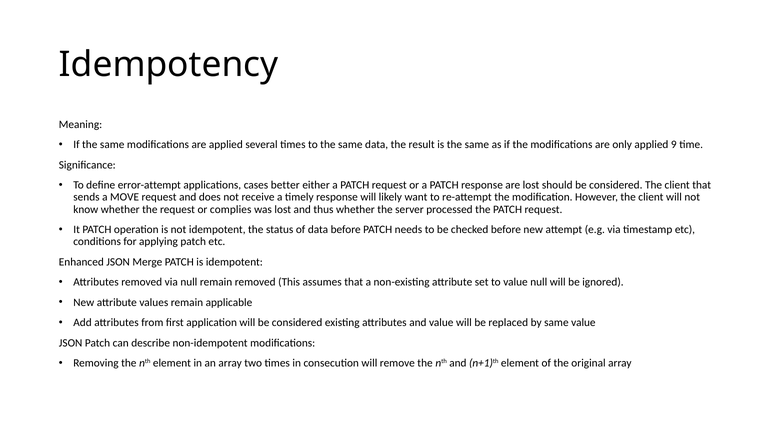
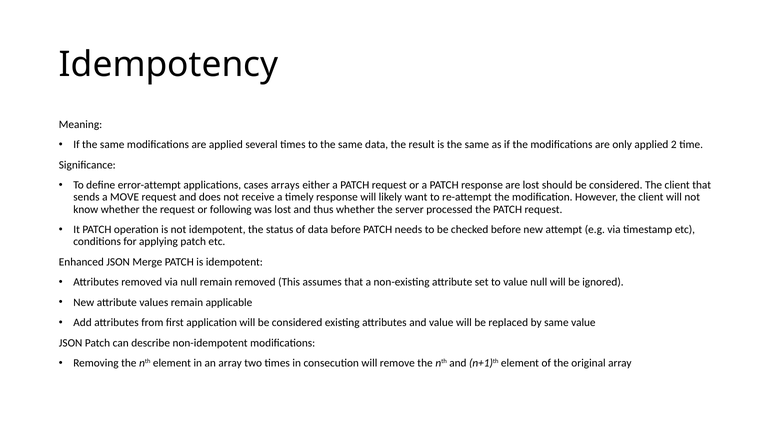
9: 9 -> 2
better: better -> arrays
complies: complies -> following
